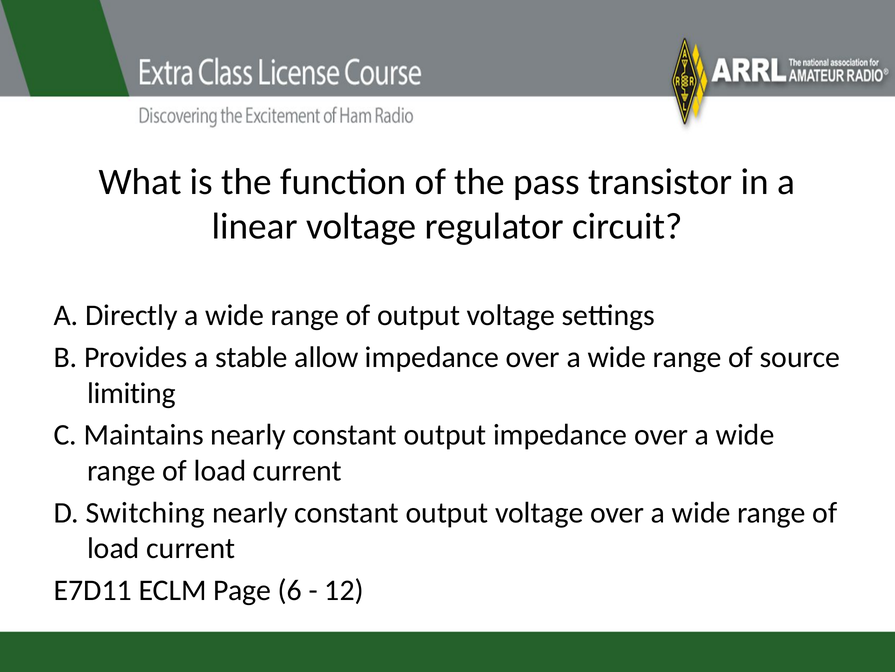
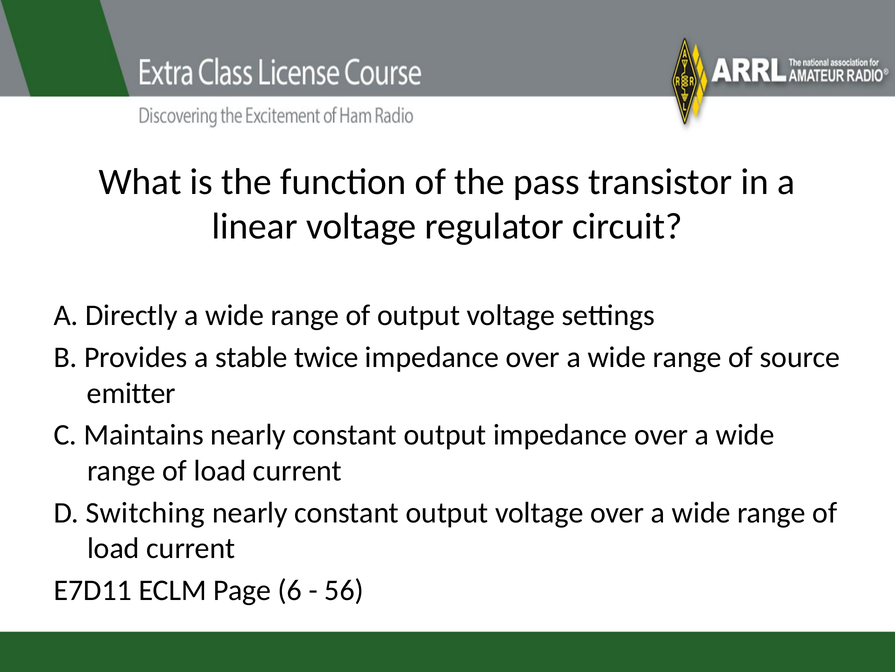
allow: allow -> twice
limiting: limiting -> emitter
12: 12 -> 56
